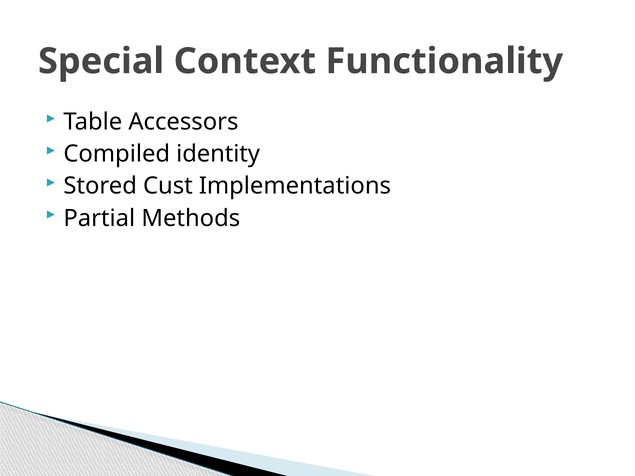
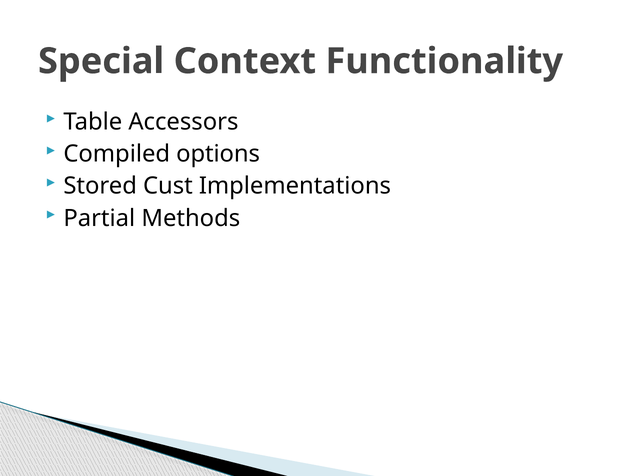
identity: identity -> options
